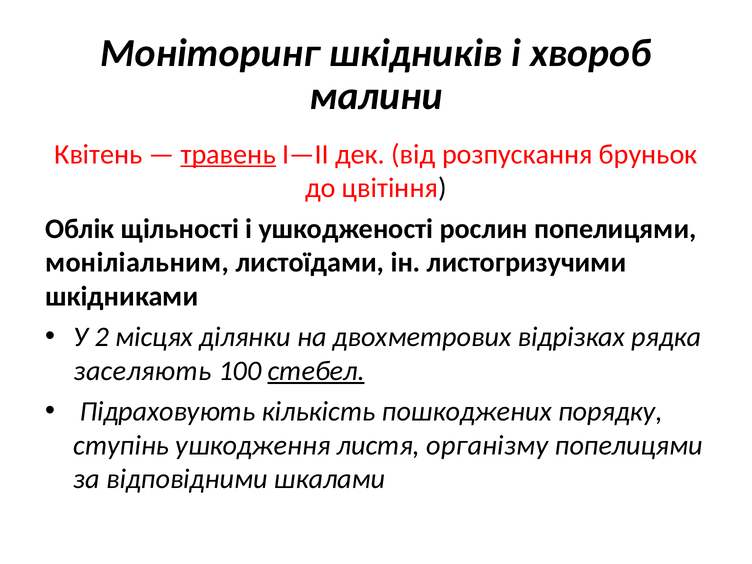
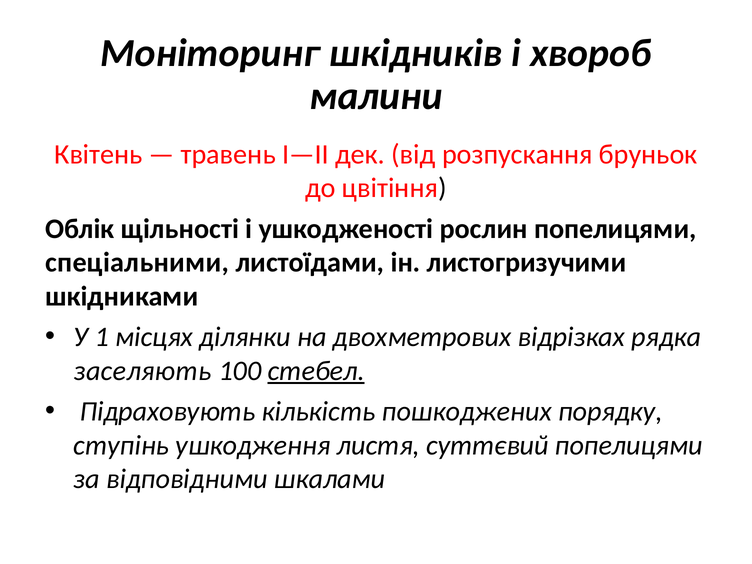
травень underline: present -> none
моніліальним: моніліальним -> спеціальними
2: 2 -> 1
організму: організму -> суттєвий
